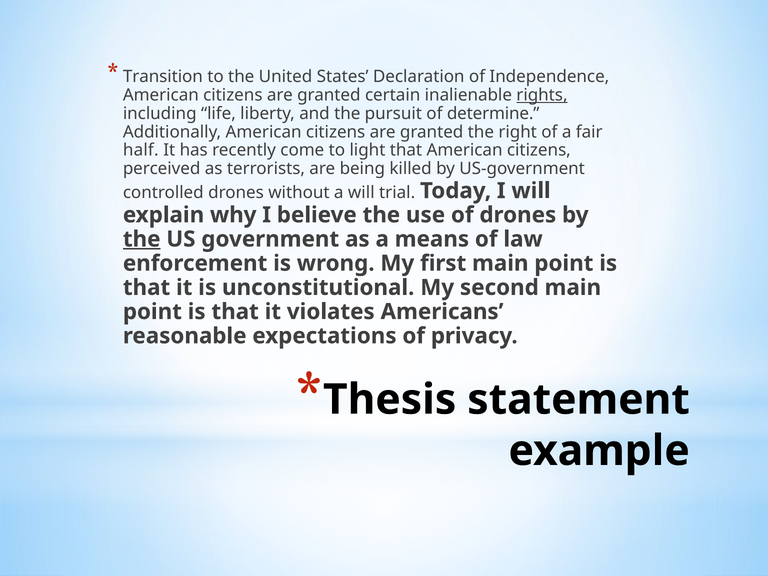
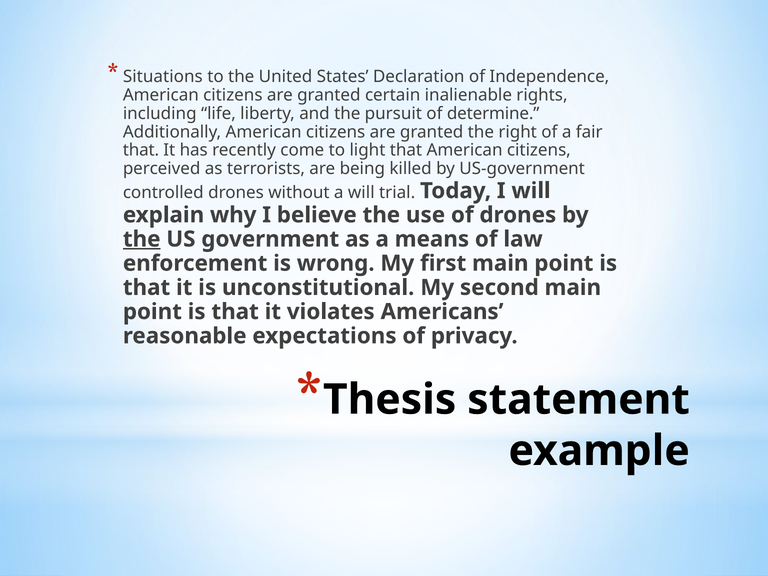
Transition: Transition -> Situations
rights underline: present -> none
half at (141, 150): half -> that
